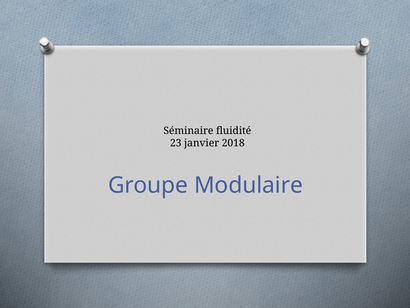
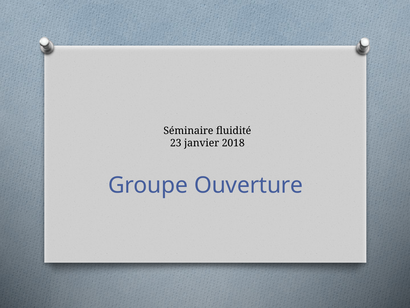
Modulaire: Modulaire -> Ouverture
